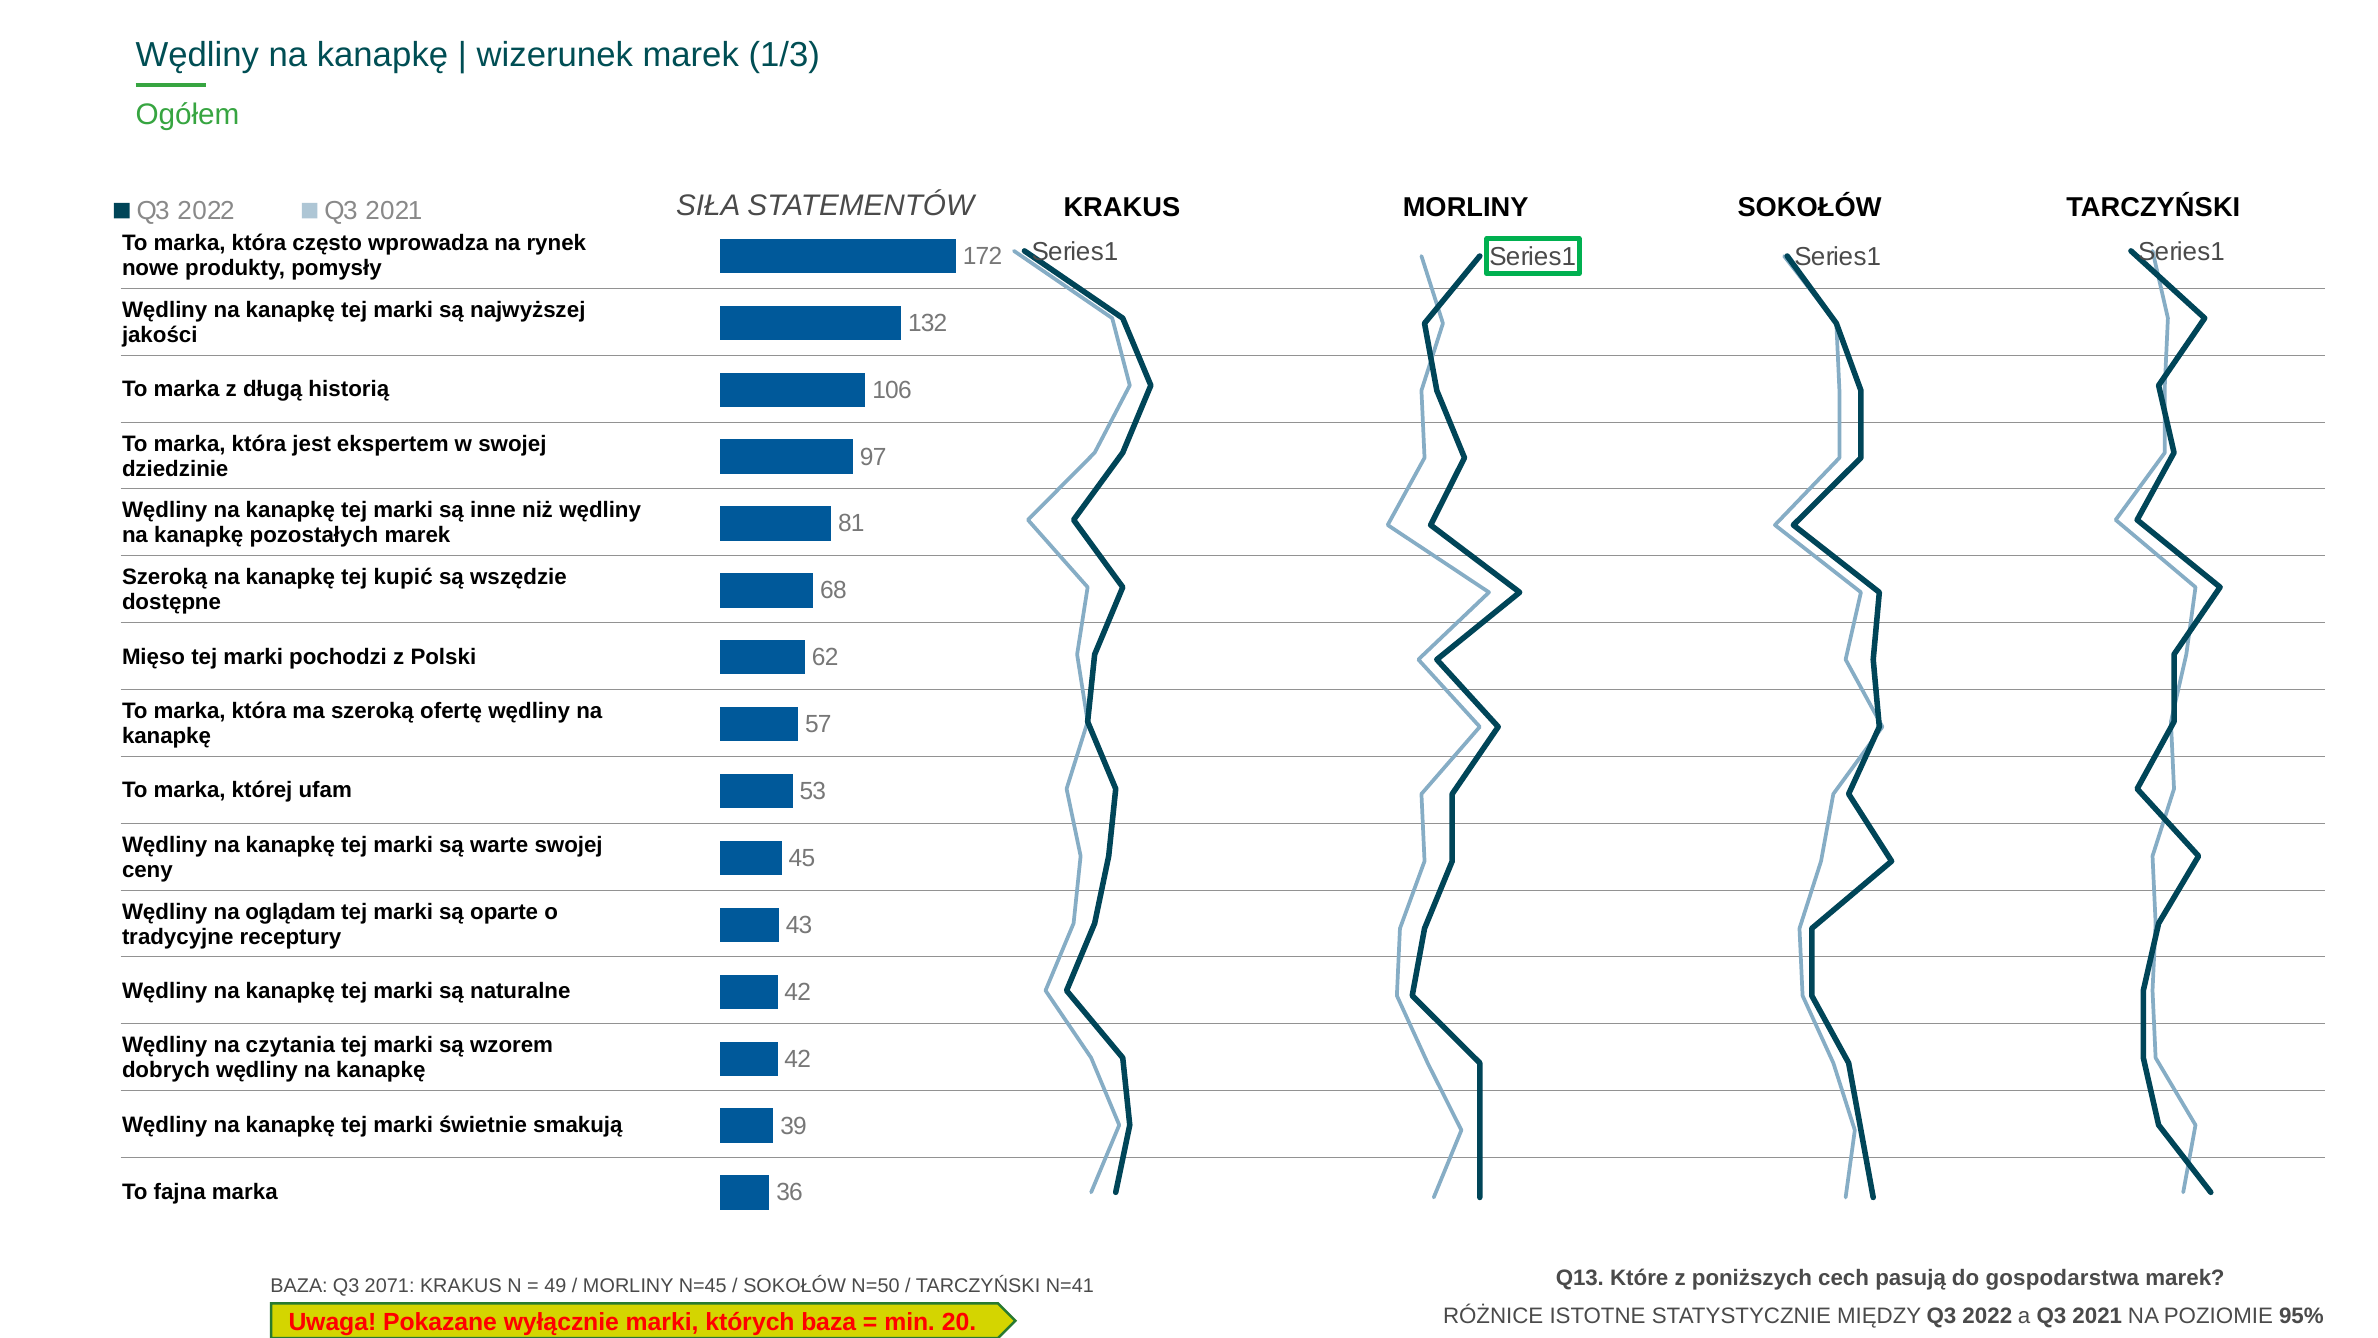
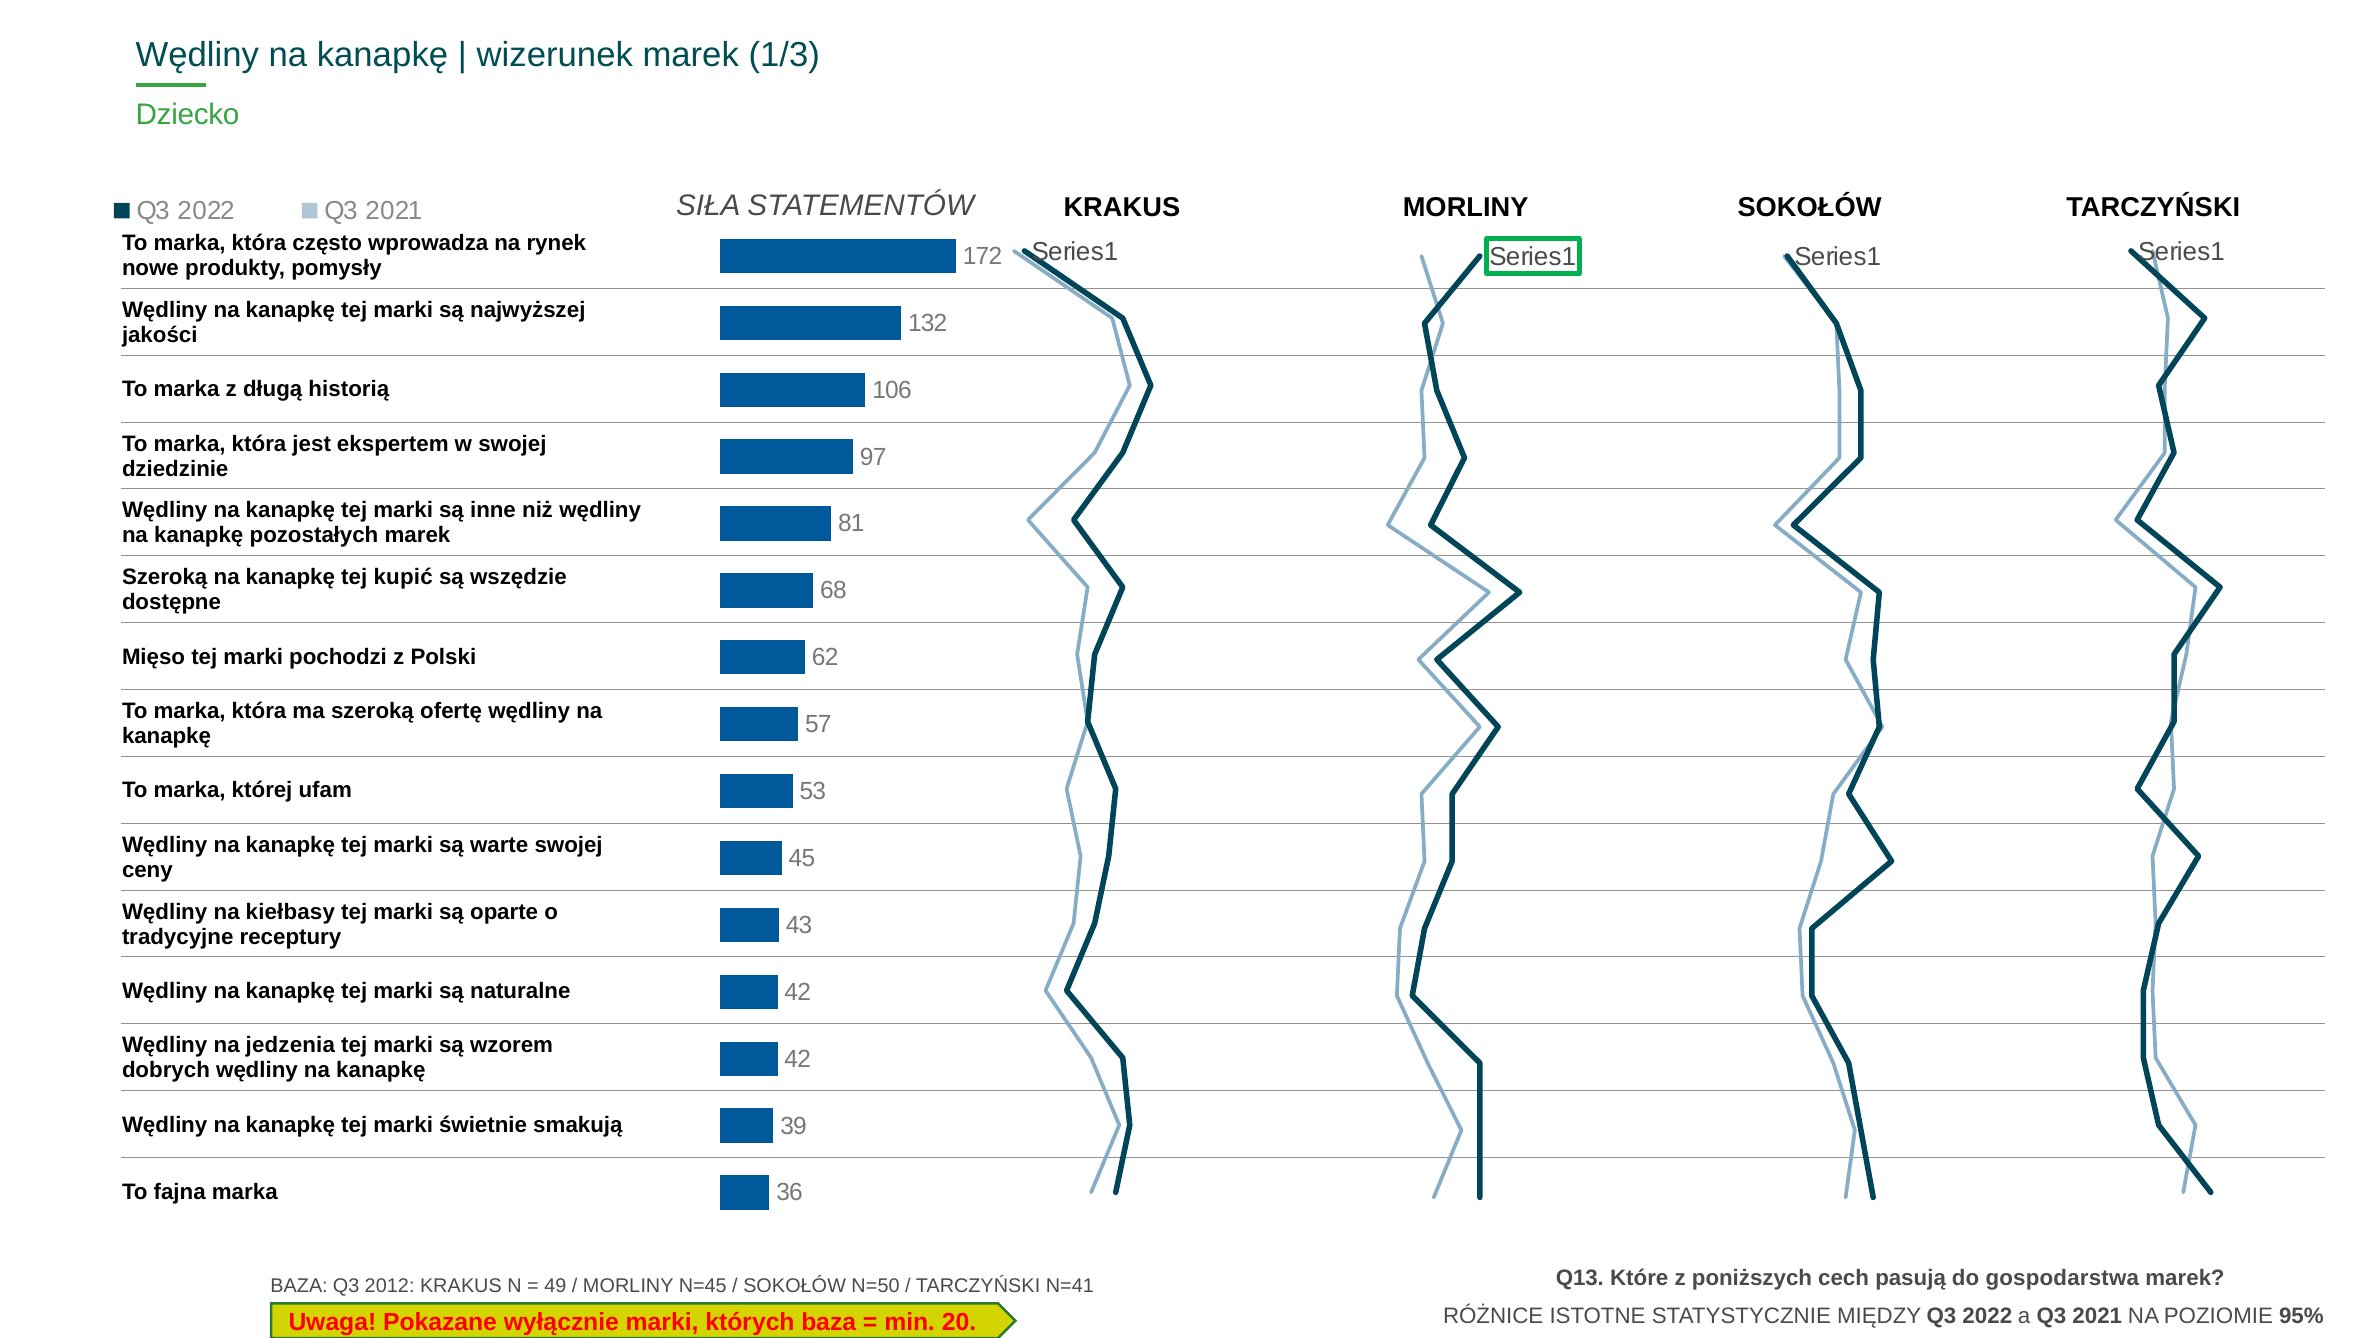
Ogółem: Ogółem -> Dziecko
oglądam: oglądam -> kiełbasy
czytania: czytania -> jedzenia
2071: 2071 -> 2012
